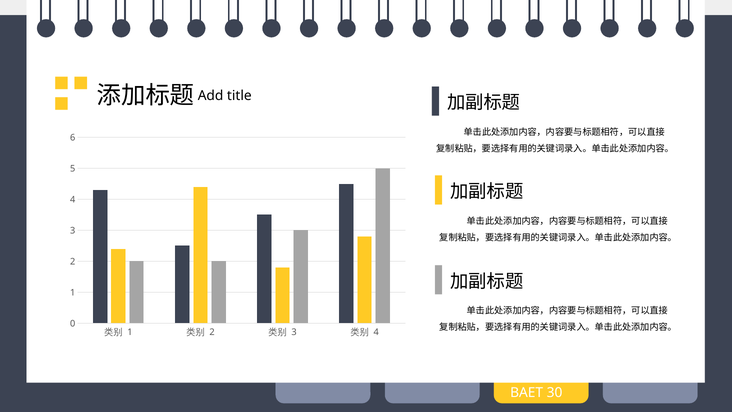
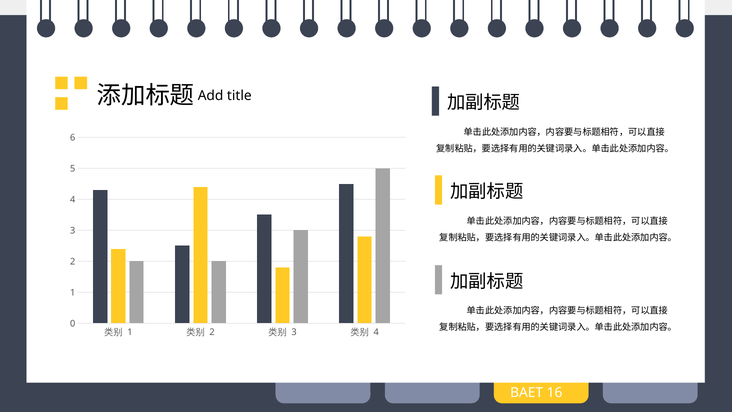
30: 30 -> 16
